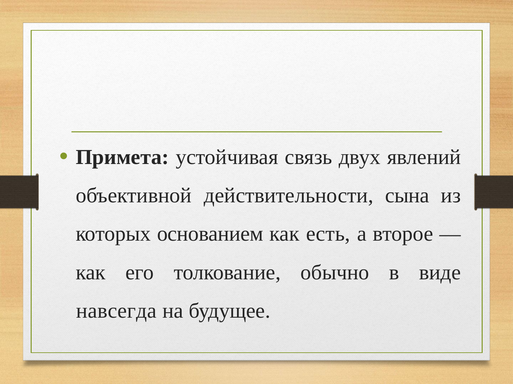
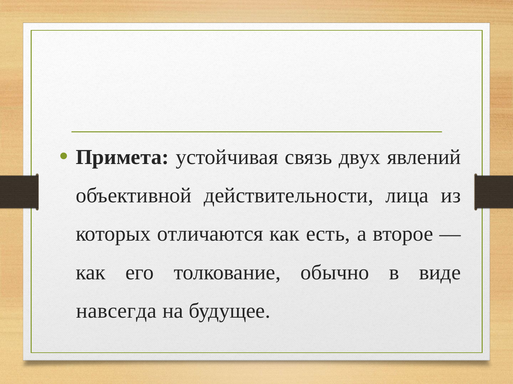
сына: сына -> лица
основанием: основанием -> отличаются
